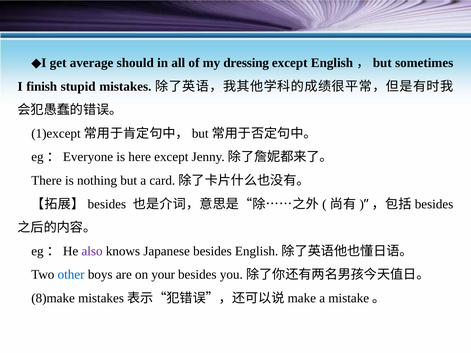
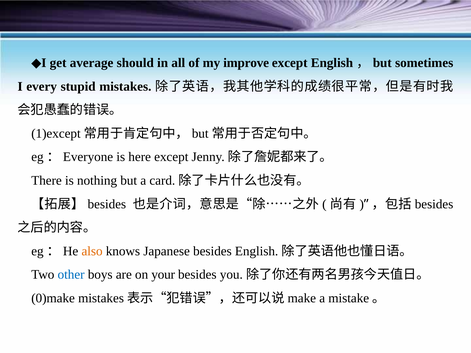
dressing: dressing -> improve
finish: finish -> every
also colour: purple -> orange
8)make: 8)make -> 0)make
